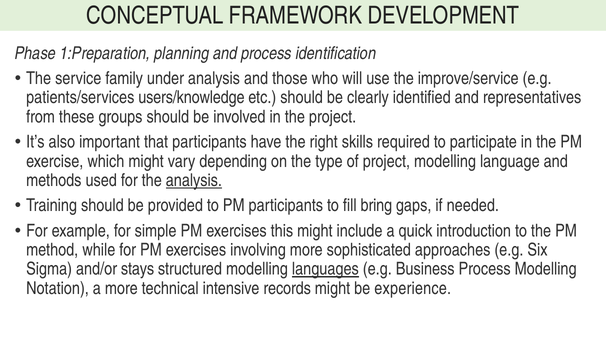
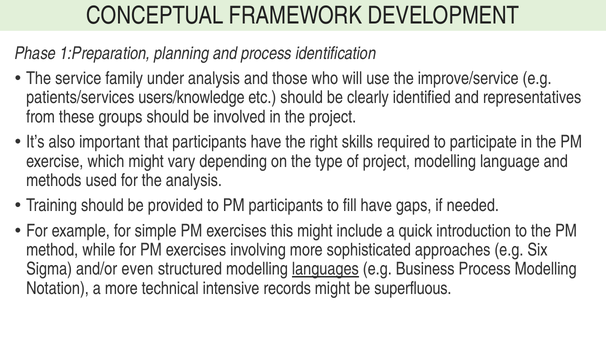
analysis at (194, 180) underline: present -> none
fill bring: bring -> have
stays: stays -> even
experience: experience -> superfluous
